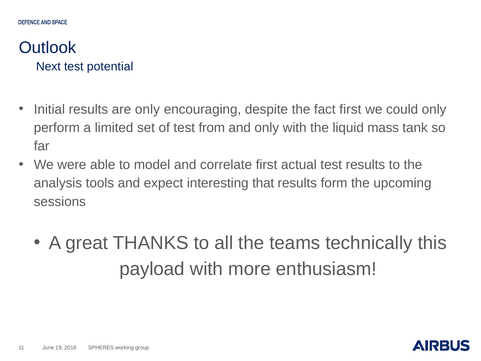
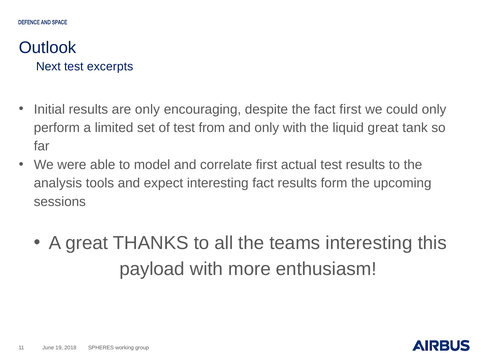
potential: potential -> excerpts
liquid mass: mass -> great
interesting that: that -> fact
teams technically: technically -> interesting
